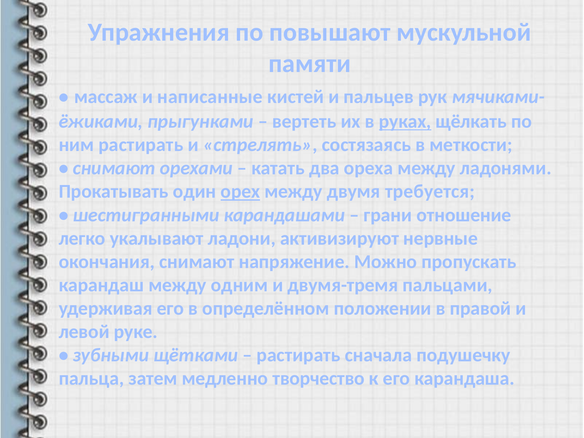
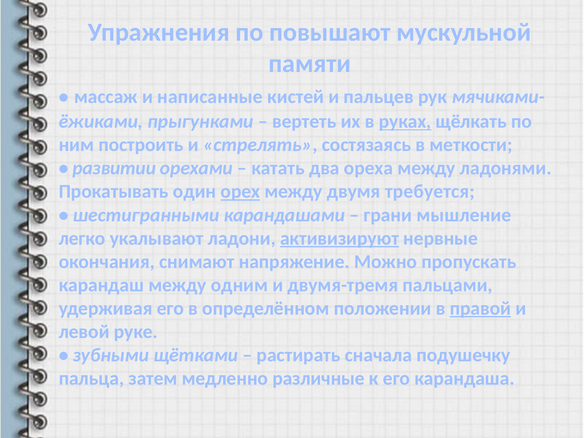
ним растирать: растирать -> построить
снимают at (114, 168): снимают -> развитии
отношение: отношение -> мышление
активизируют underline: none -> present
правой underline: none -> present
творчество: творчество -> различные
